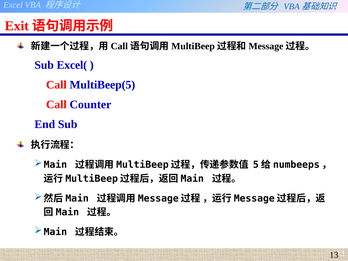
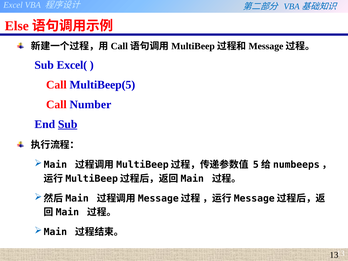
Exit: Exit -> Else
Counter: Counter -> Number
Sub at (68, 124) underline: none -> present
